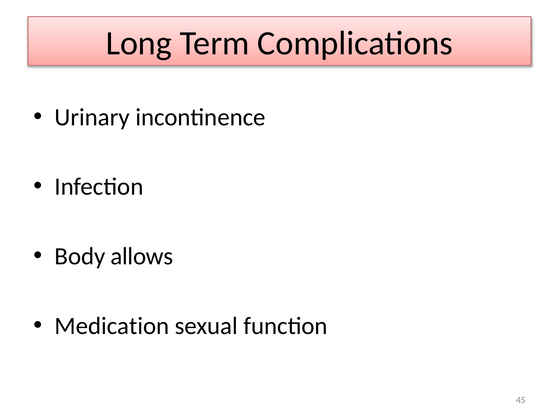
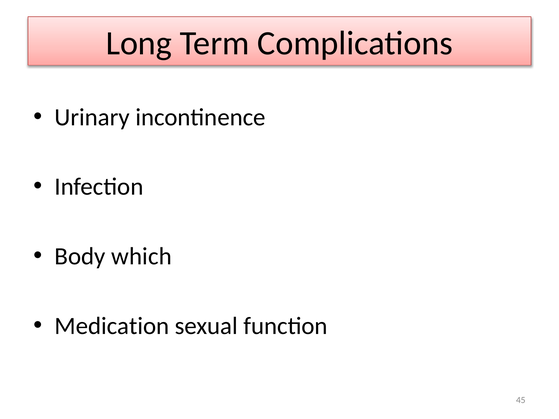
allows: allows -> which
